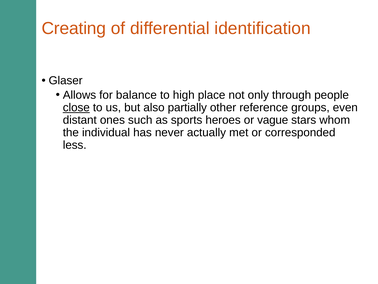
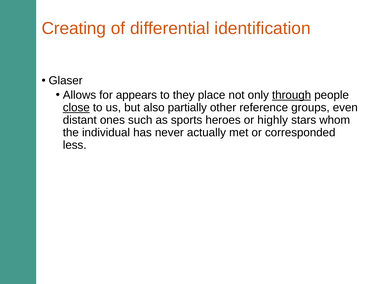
balance: balance -> appears
high: high -> they
through underline: none -> present
vague: vague -> highly
